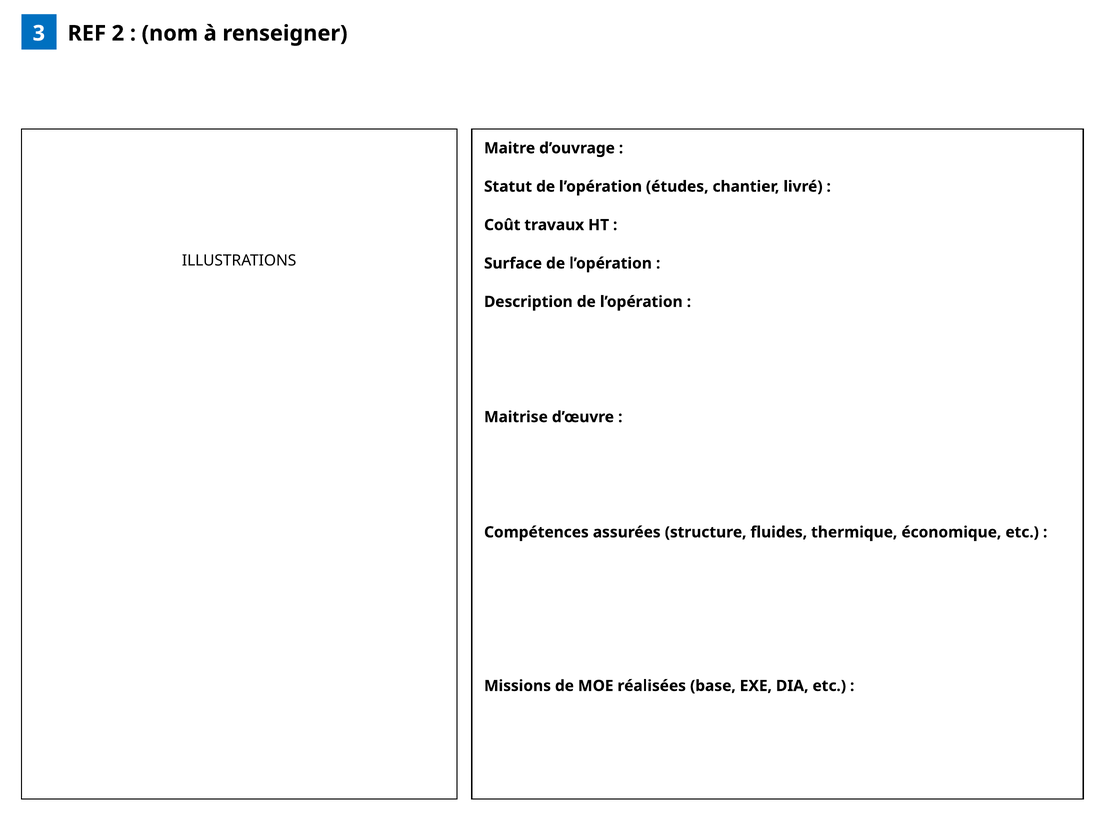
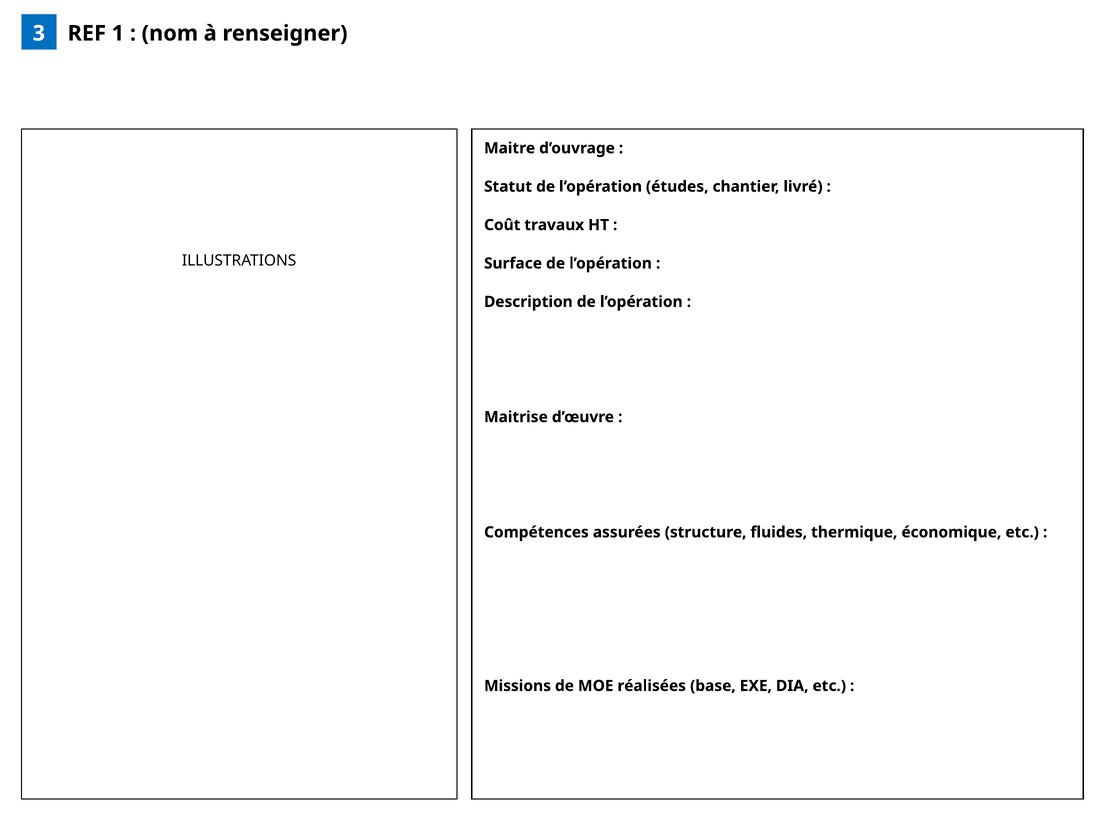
2: 2 -> 1
